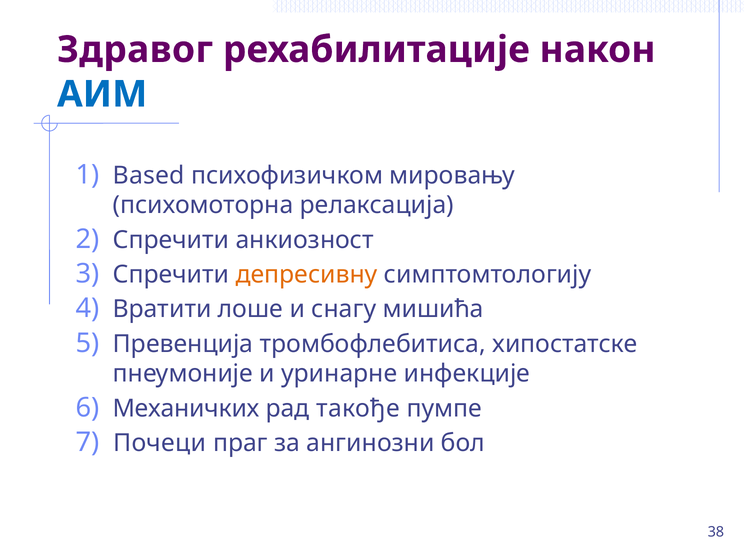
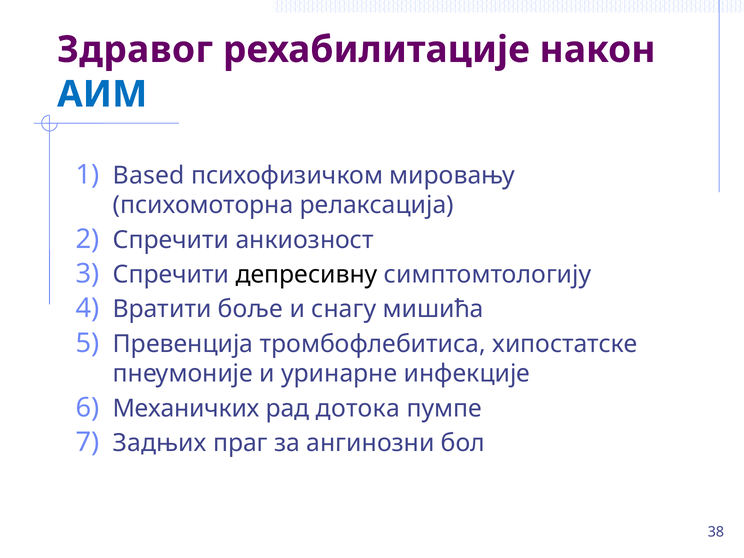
депресивну colour: orange -> black
лоше: лоше -> боље
такође: такође -> дотока
Почеци: Почеци -> Задњих
